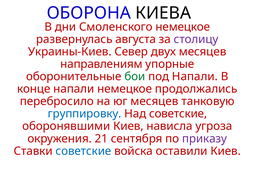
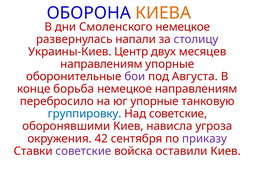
КИЕВА colour: black -> orange
августа: августа -> напали
Север: Север -> Центр
бои colour: green -> purple
под Напали: Напали -> Августа
конце напали: напали -> борьба
немецкое продолжались: продолжались -> направлениям
юг месяцев: месяцев -> упорные
21: 21 -> 42
советские at (83, 151) colour: blue -> purple
